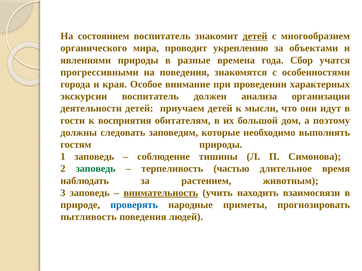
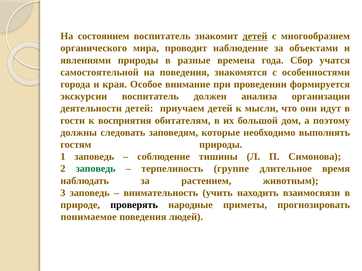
укреплению: укреплению -> наблюдение
прогрессивными: прогрессивными -> самостоятельной
характерных: характерных -> формируется
частью: частью -> группе
внимательность underline: present -> none
проверять colour: blue -> black
пытливость: пытливость -> понимаемое
